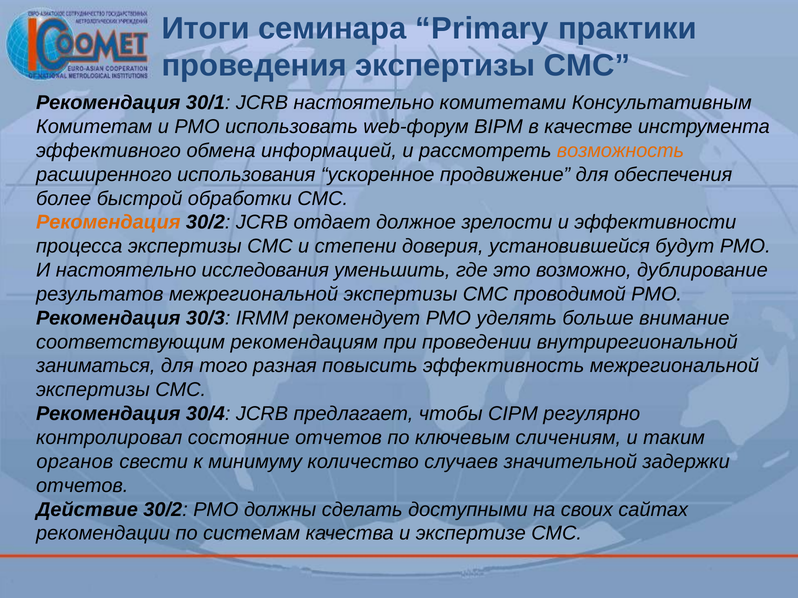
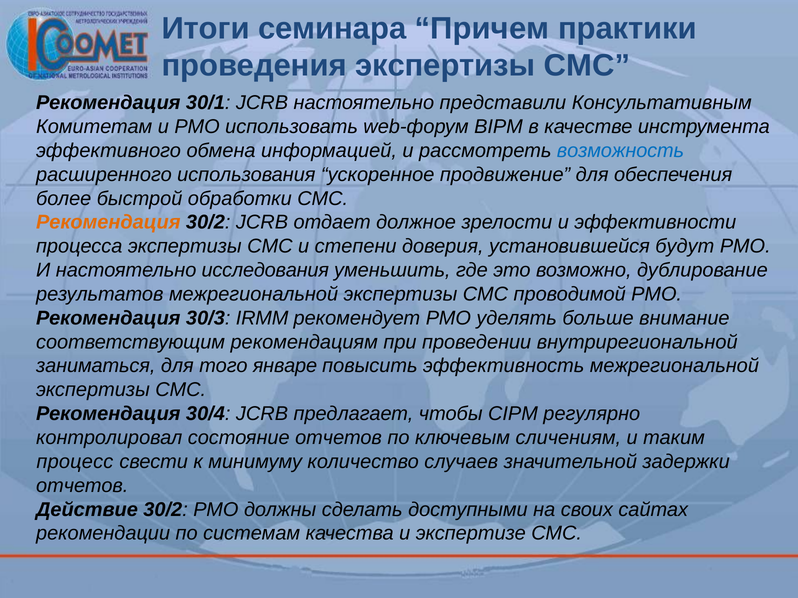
Primary: Primary -> Причем
комитетами: комитетами -> представили
возможность colour: orange -> blue
разная: разная -> январе
органов: органов -> процесс
